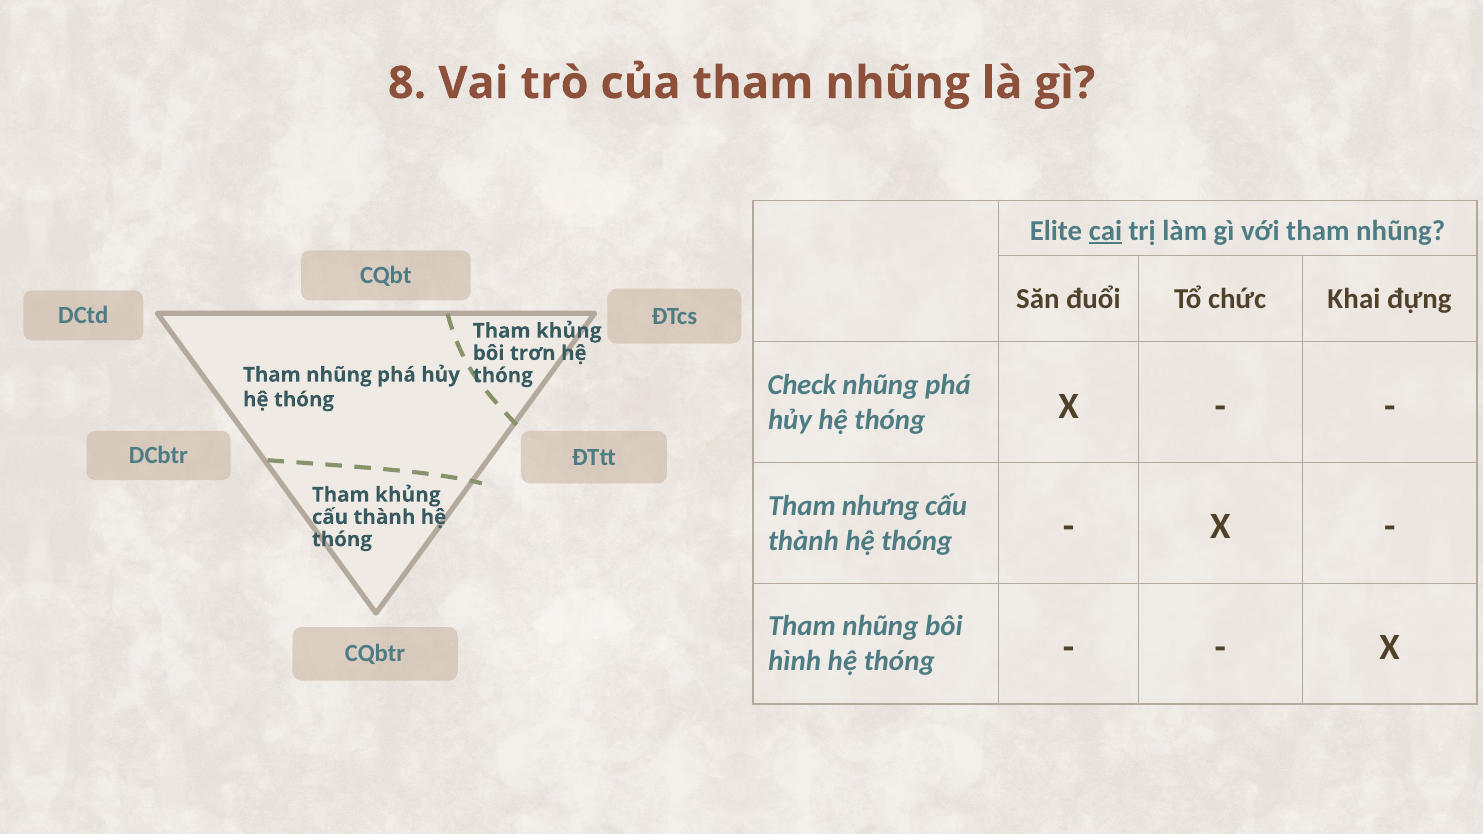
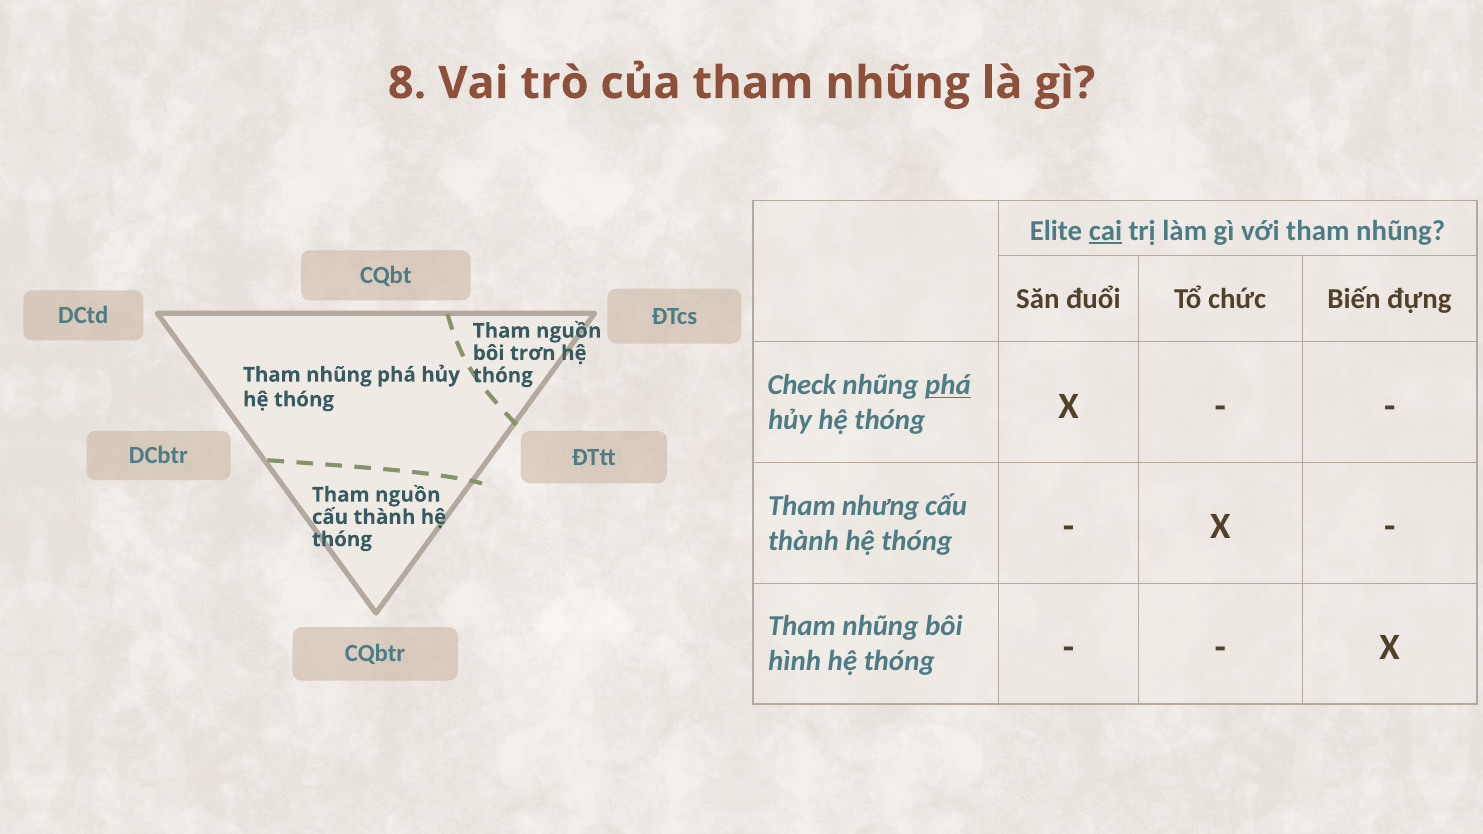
Khai: Khai -> Biến
khủng at (569, 331): khủng -> nguồn
phá at (948, 385) underline: none -> present
khủng at (408, 495): khủng -> nguồn
